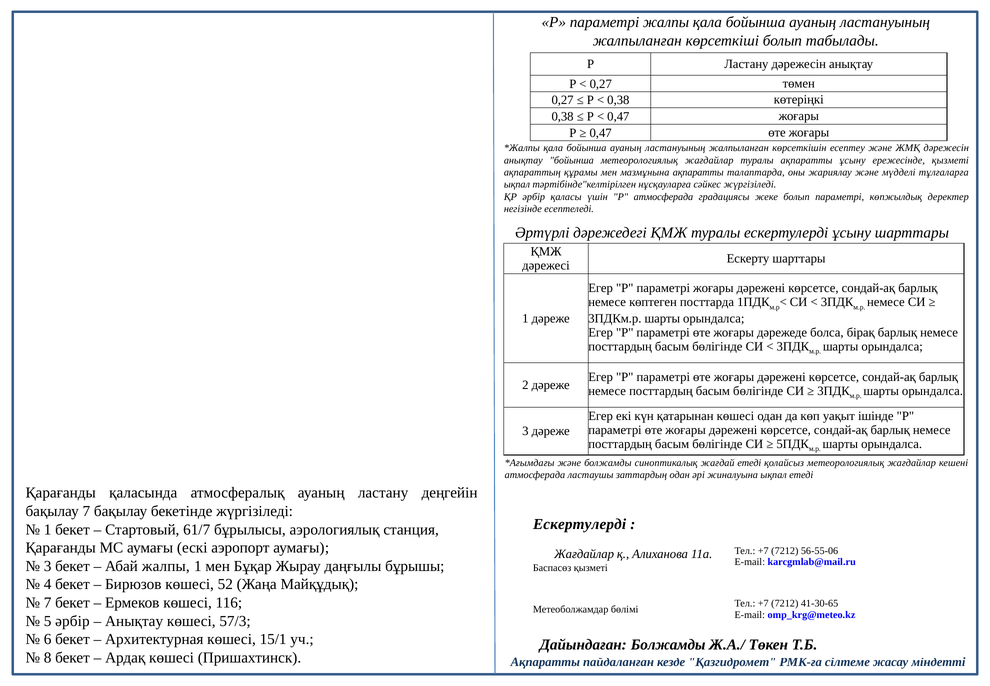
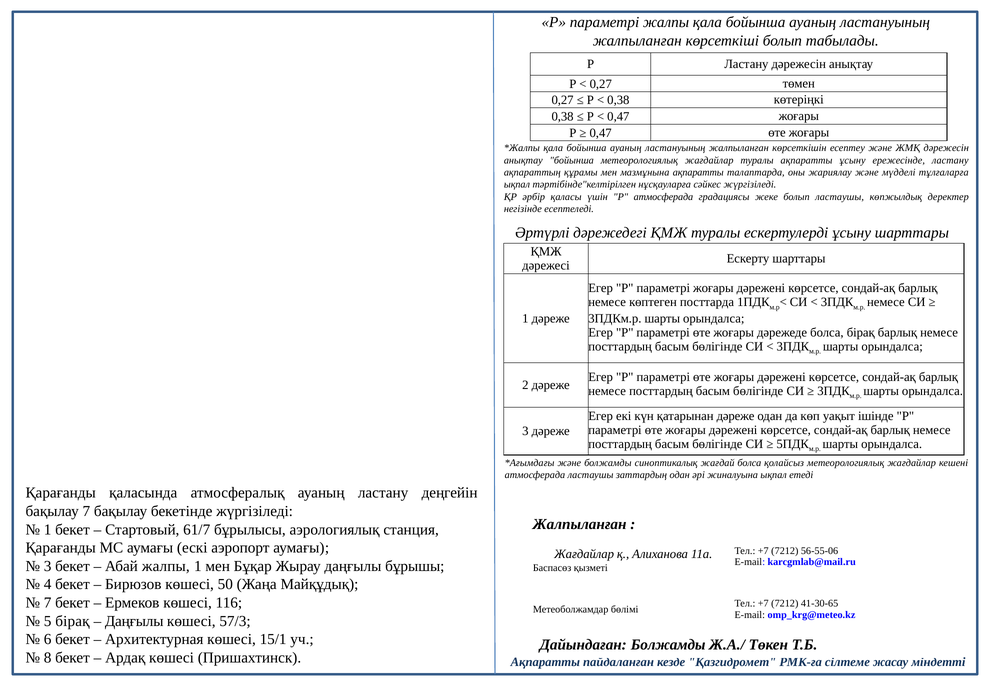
ережесінде қызметі: қызметі -> ластану
болып параметрі: параметрі -> ластаушы
қатарынан көшесі: көшесі -> дәреже
жағдай етеді: етеді -> болса
Ескертулерді at (580, 524): Ескертулерді -> Жалпыланған
52: 52 -> 50
5 әрбір: әрбір -> бірақ
Анықтау at (134, 620): Анықтау -> Даңғылы
